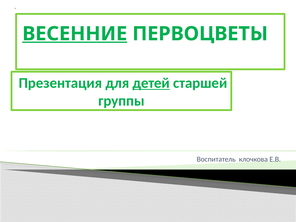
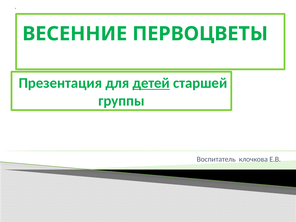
ВЕСЕННИЕ underline: present -> none
